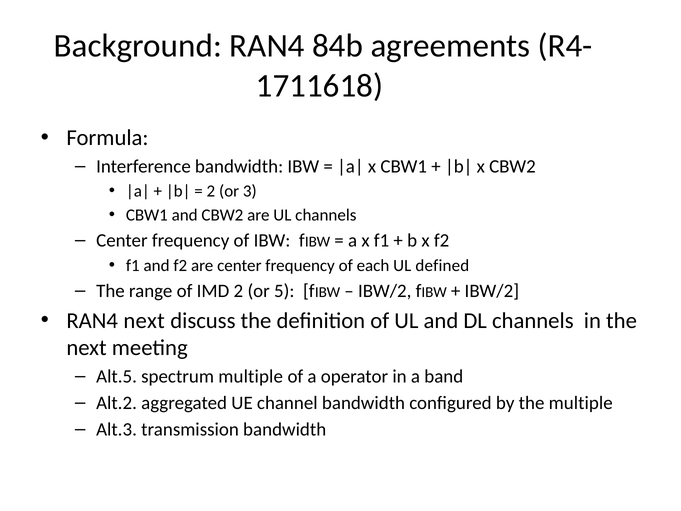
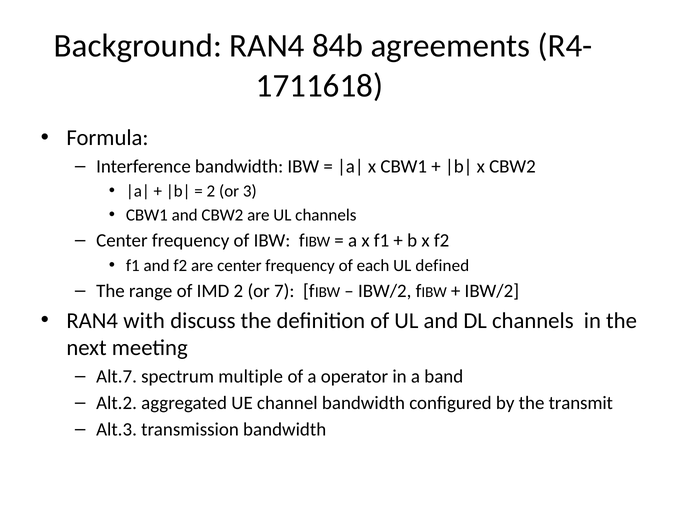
5: 5 -> 7
RAN4 next: next -> with
Alt.5: Alt.5 -> Alt.7
the multiple: multiple -> transmit
